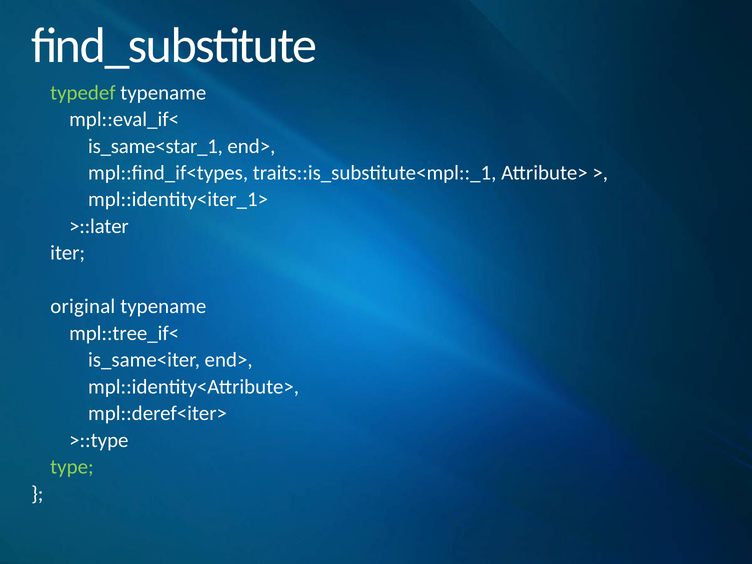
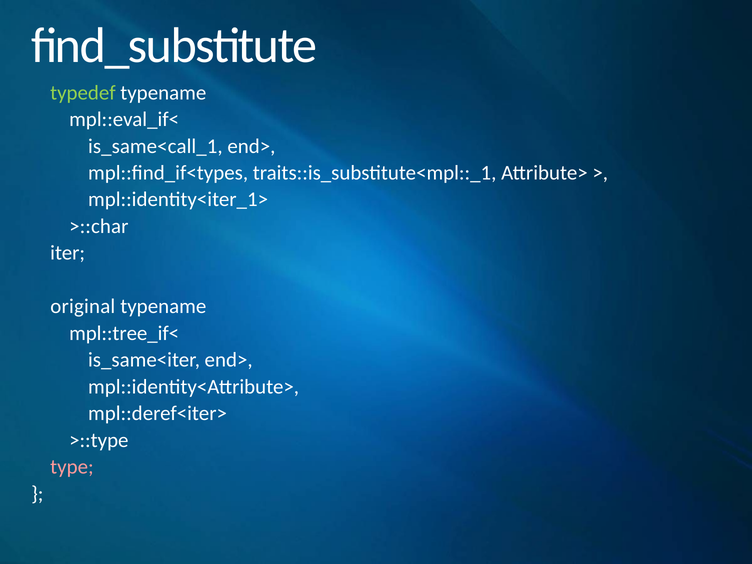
is_same<star_1: is_same<star_1 -> is_same<call_1
>::later: >::later -> >::char
type colour: light green -> pink
